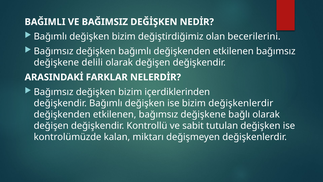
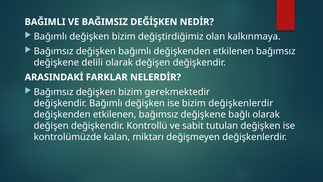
becerilerini: becerilerini -> kalkınmaya
içerdiklerinden: içerdiklerinden -> gerekmektedir
